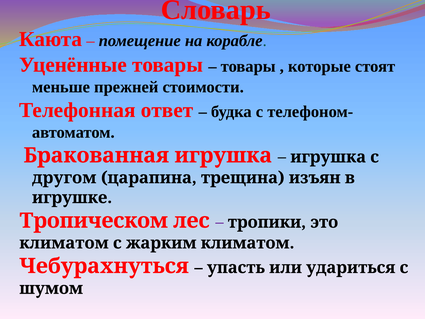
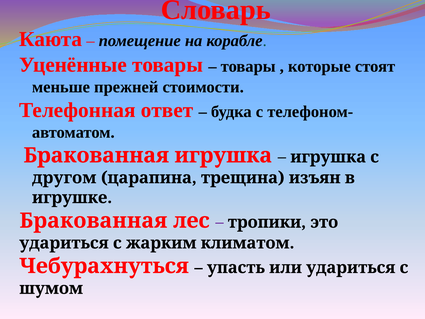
Тропическом at (94, 220): Тропическом -> Бракованная
климатом at (64, 243): климатом -> удариться
